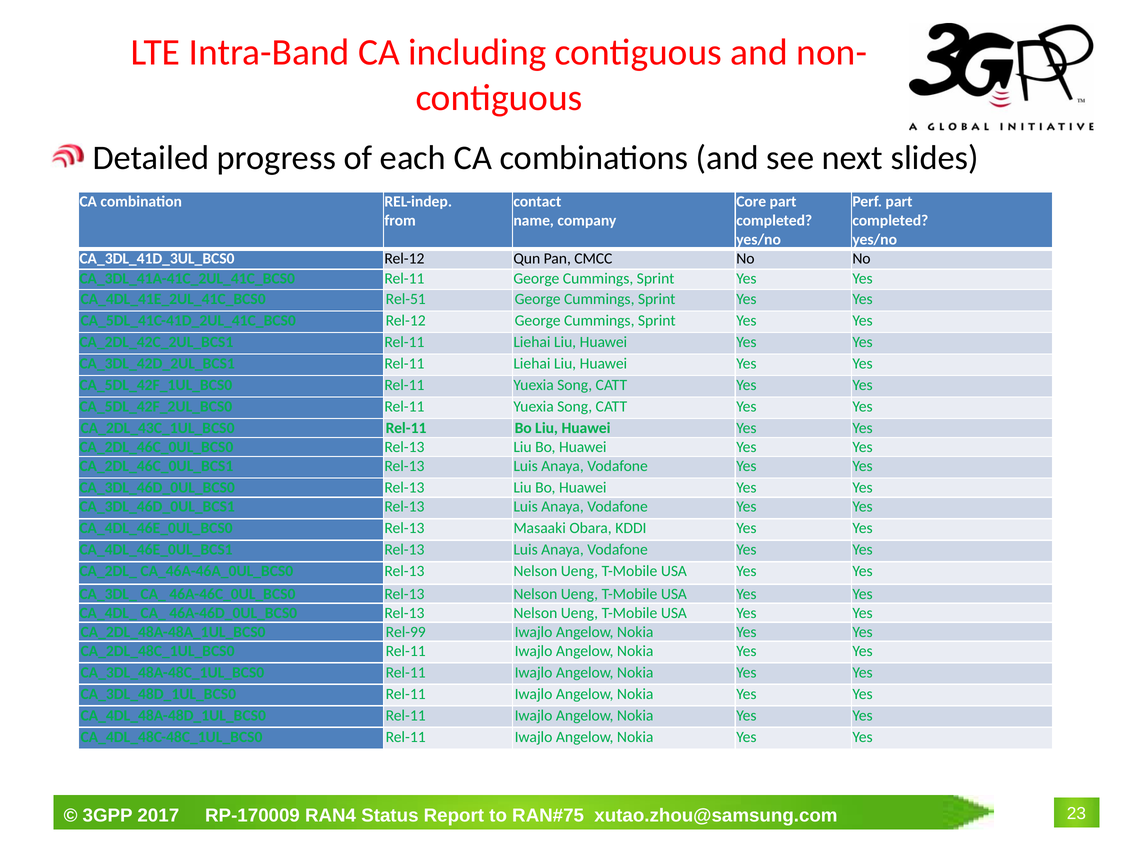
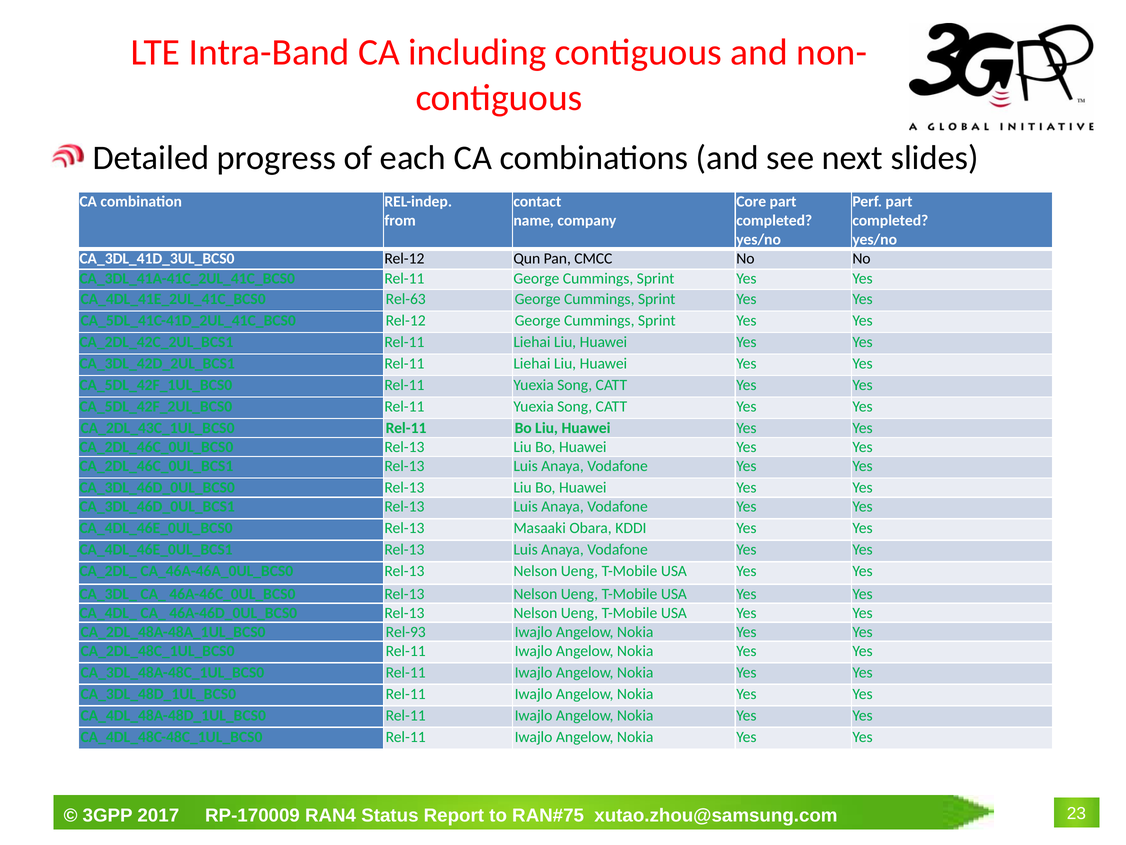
Rel-51: Rel-51 -> Rel-63
Rel-99: Rel-99 -> Rel-93
